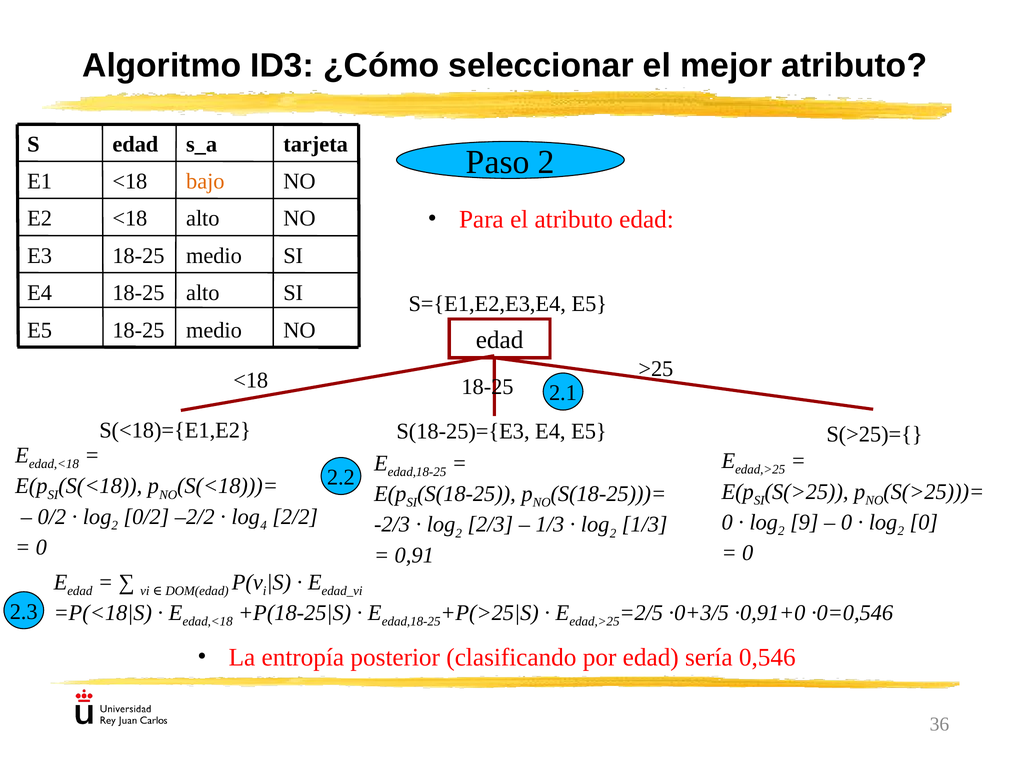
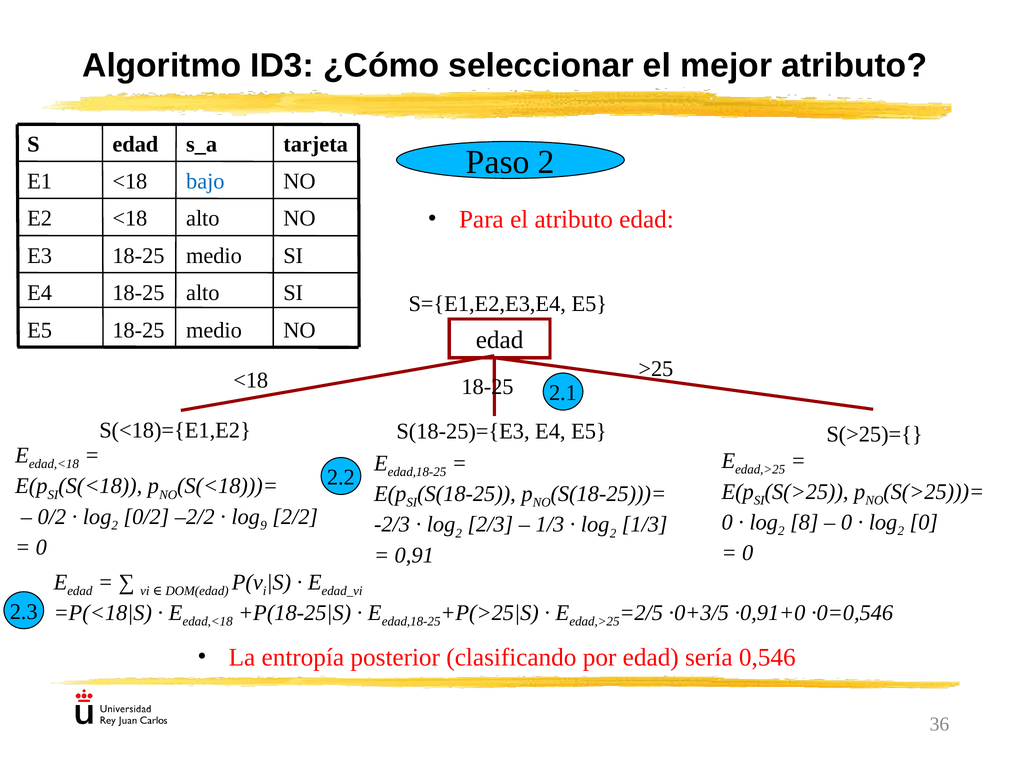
bajo colour: orange -> blue
4: 4 -> 9
9: 9 -> 8
